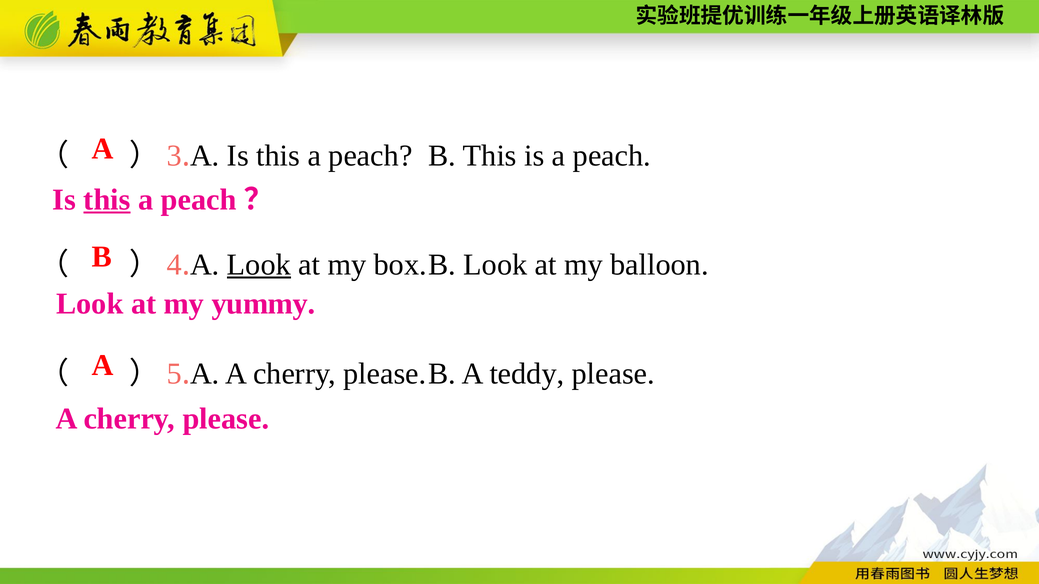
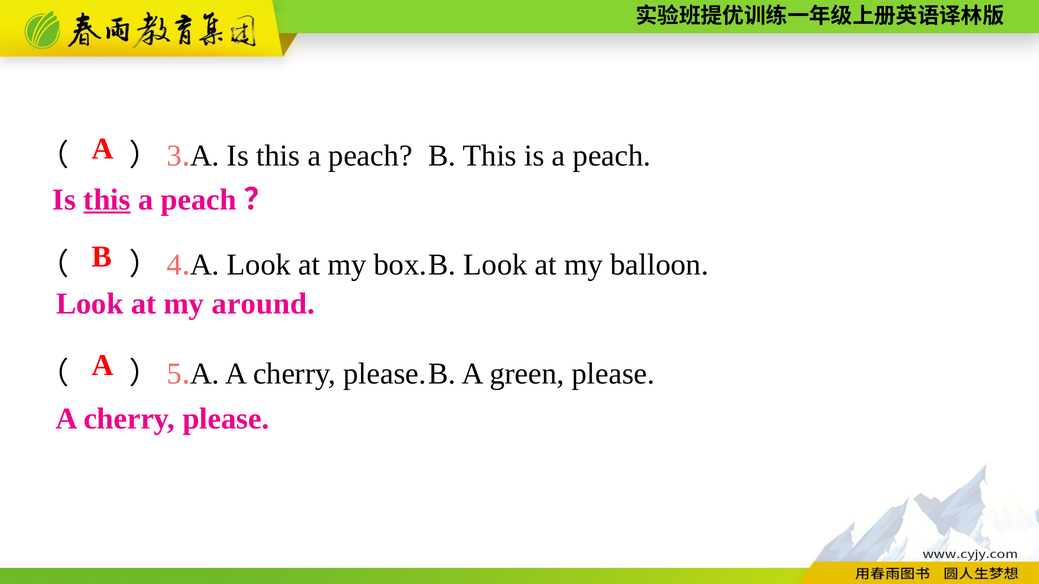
Look at (259, 265) underline: present -> none
yummy: yummy -> around
teddy: teddy -> green
